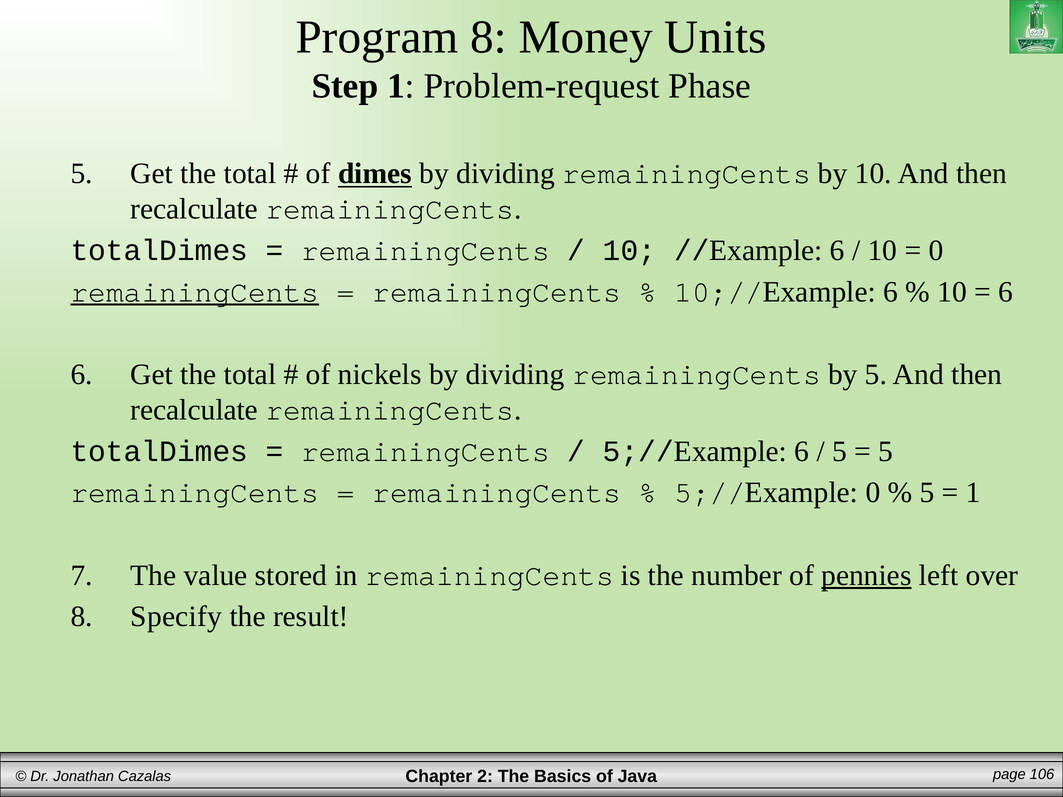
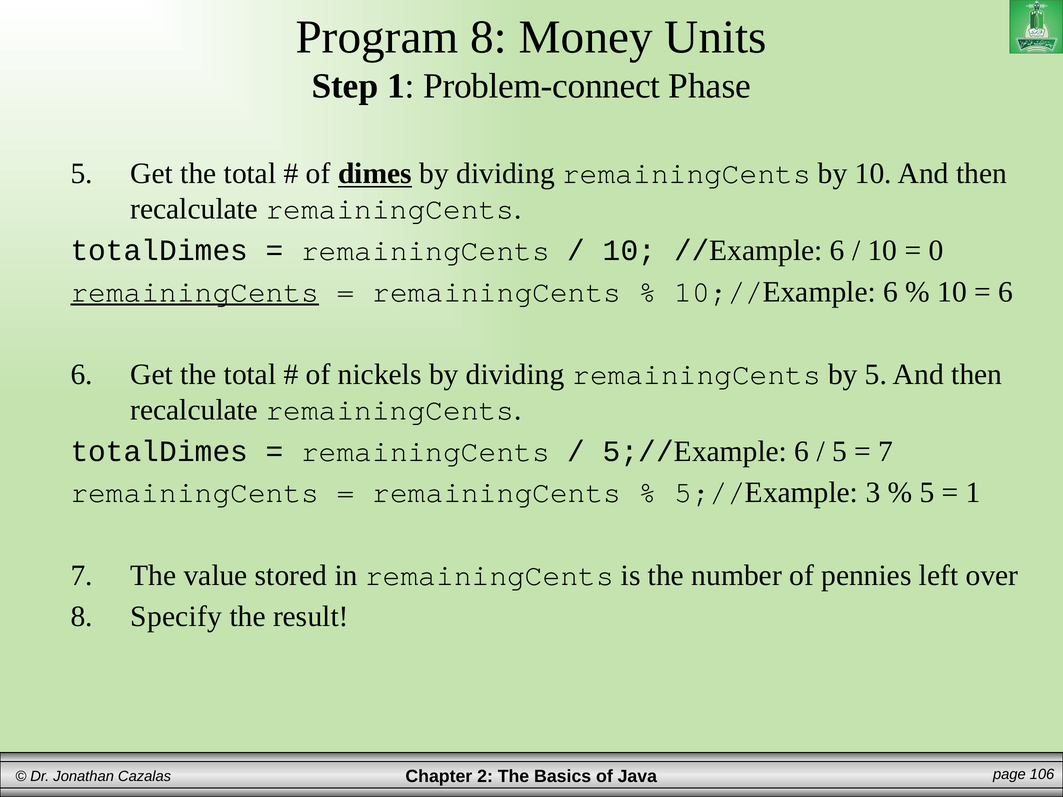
Problem-request: Problem-request -> Problem-connect
5 at (886, 451): 5 -> 7
5;//Example 0: 0 -> 3
pennies underline: present -> none
